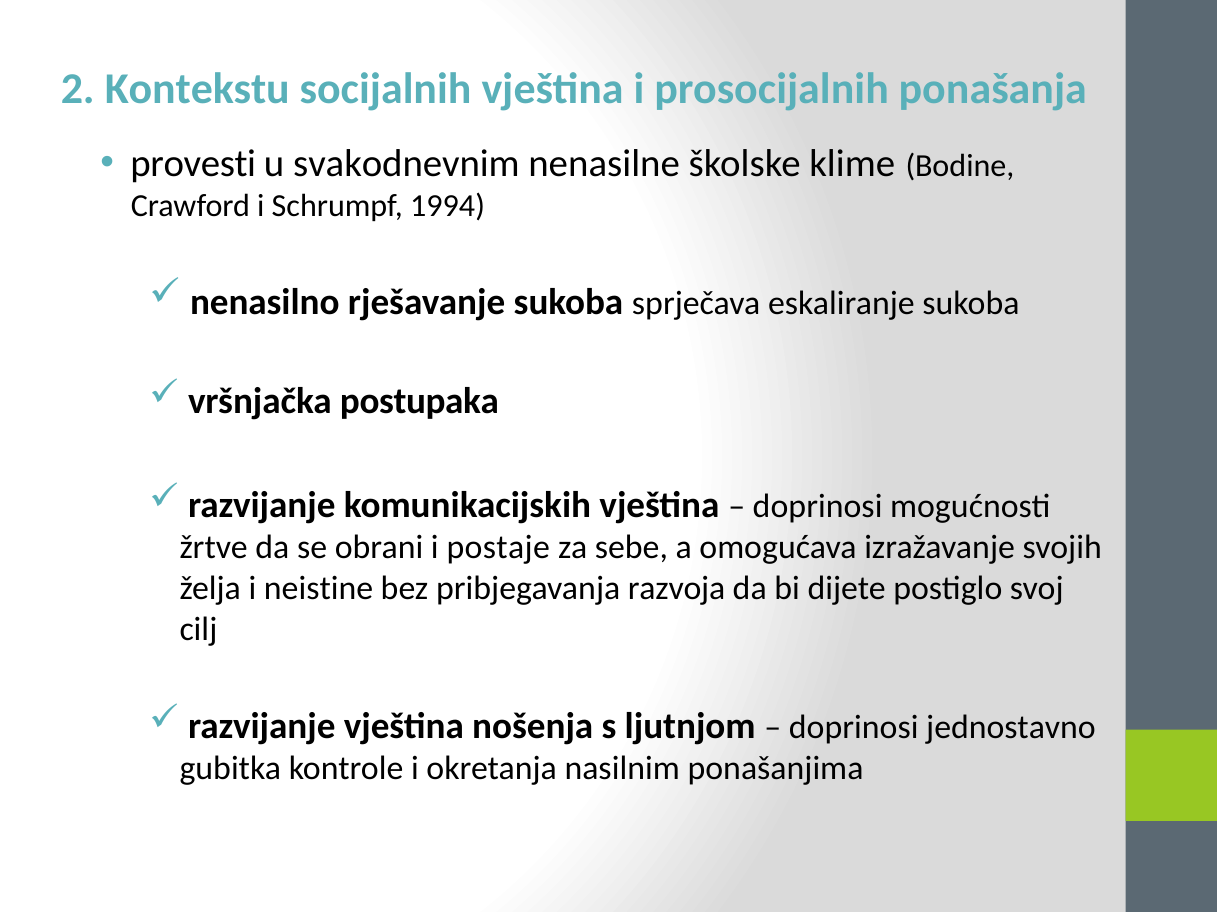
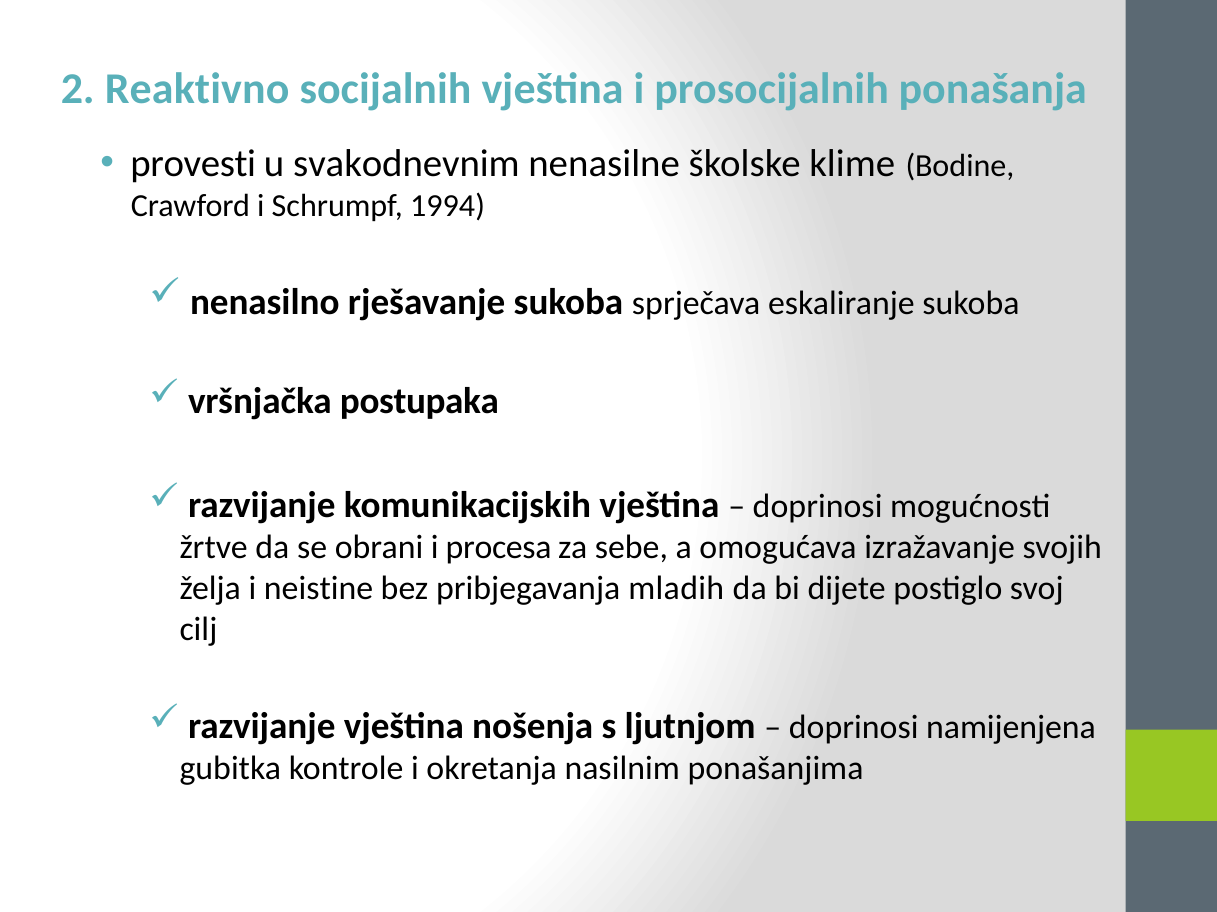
Kontekstu: Kontekstu -> Reaktivno
postaje: postaje -> procesa
razvoja: razvoja -> mladih
jednostavno: jednostavno -> namijenjena
